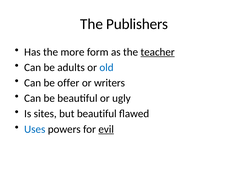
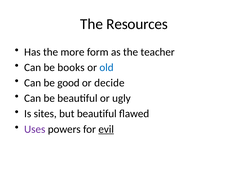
Publishers: Publishers -> Resources
teacher underline: present -> none
adults: adults -> books
offer: offer -> good
writers: writers -> decide
Uses colour: blue -> purple
